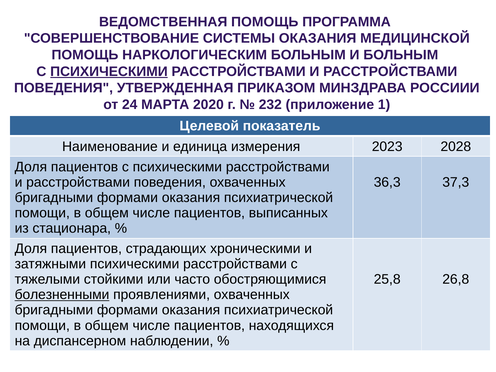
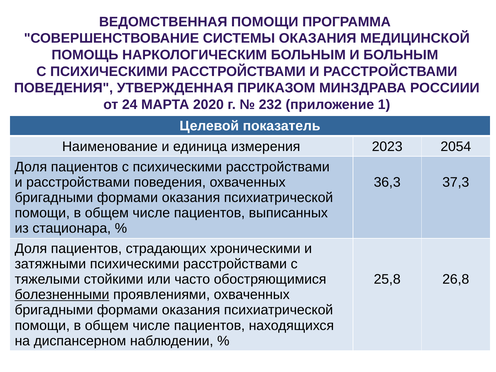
ВЕДОМСТВЕННАЯ ПОМОЩЬ: ПОМОЩЬ -> ПОМОЩИ
ПСИХИЧЕСКИМИ at (109, 72) underline: present -> none
2028: 2028 -> 2054
